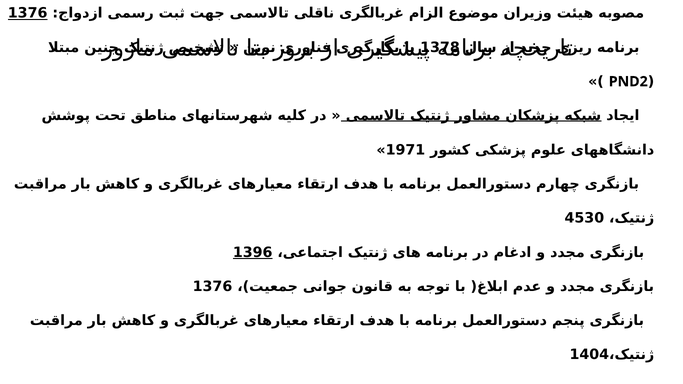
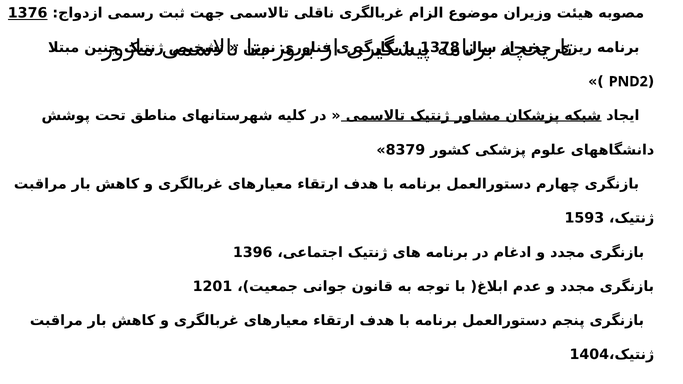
1971: 1971 -> 8379
4530: 4530 -> 1593
1396 underline: present -> none
1376 at (212, 287): 1376 -> 1201
